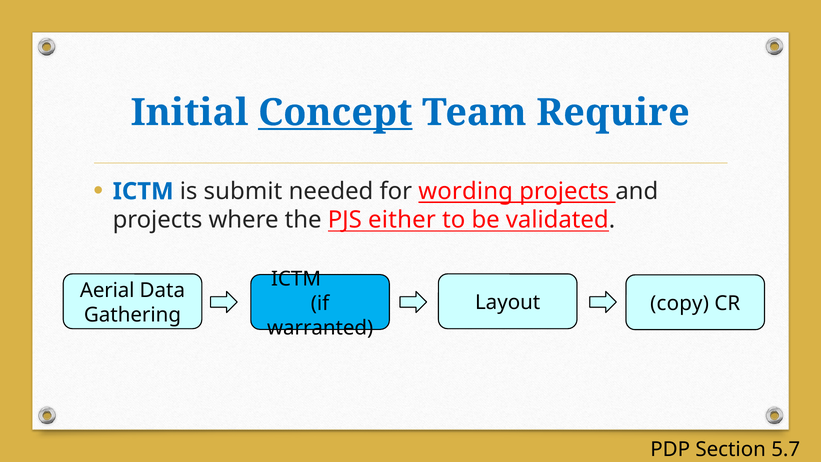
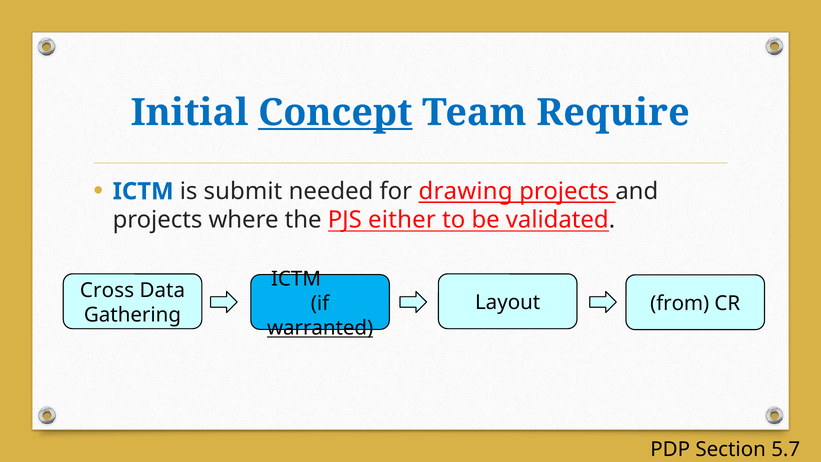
wording: wording -> drawing
Aerial: Aerial -> Cross
copy: copy -> from
warranted underline: none -> present
